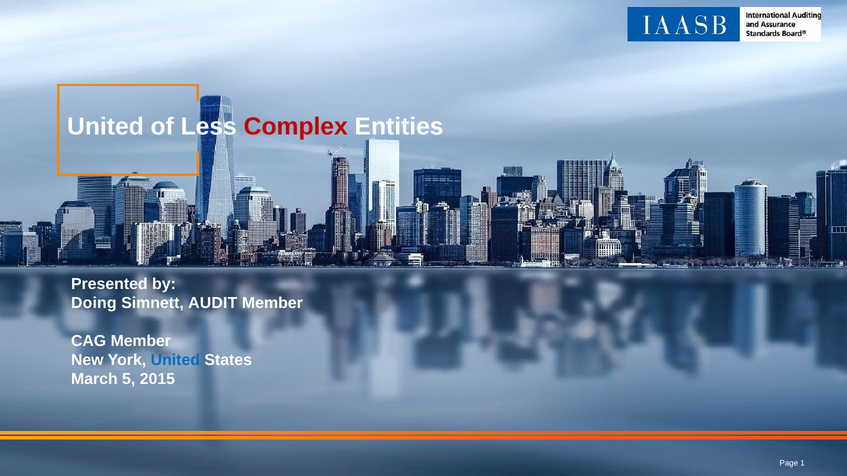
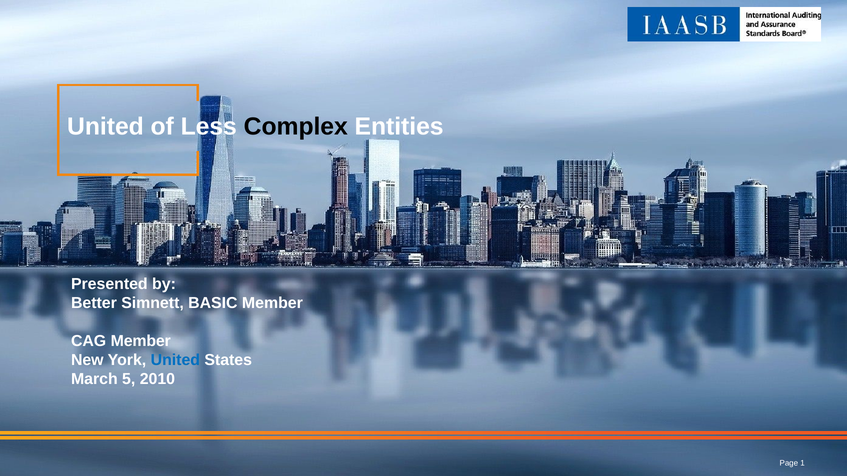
Complex colour: red -> black
Doing: Doing -> Better
AUDIT: AUDIT -> BASIC
2015: 2015 -> 2010
